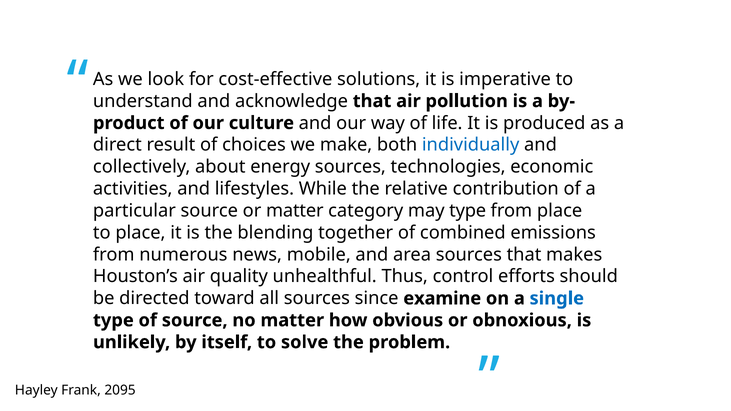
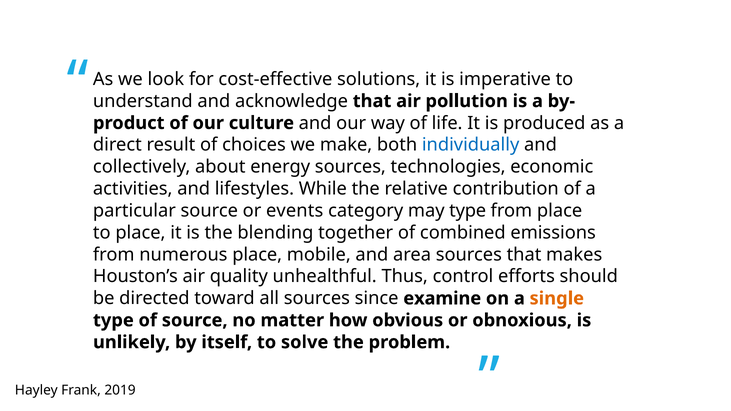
or matter: matter -> events
numerous news: news -> place
single colour: blue -> orange
2095: 2095 -> 2019
